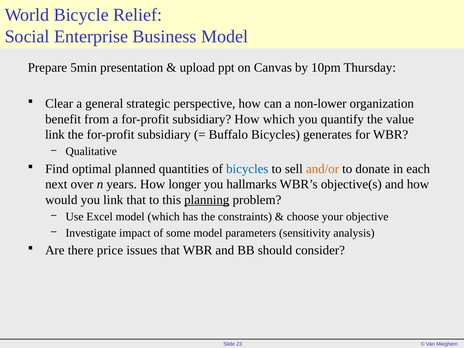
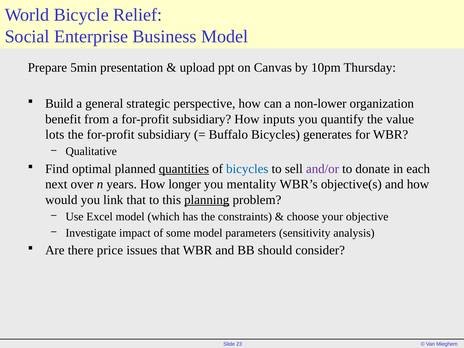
Clear: Clear -> Build
How which: which -> inputs
link at (55, 135): link -> lots
quantities underline: none -> present
and/or colour: orange -> purple
hallmarks: hallmarks -> mentality
